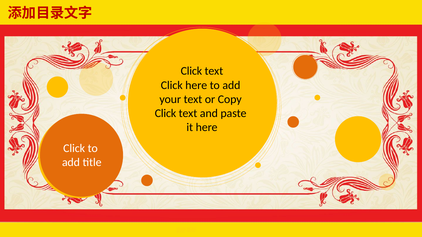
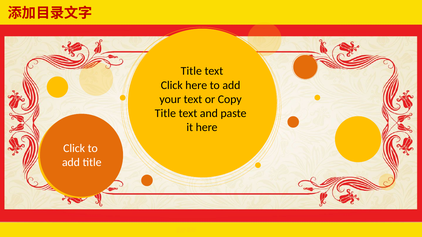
Click at (191, 71): Click -> Title
Click at (165, 113): Click -> Title
